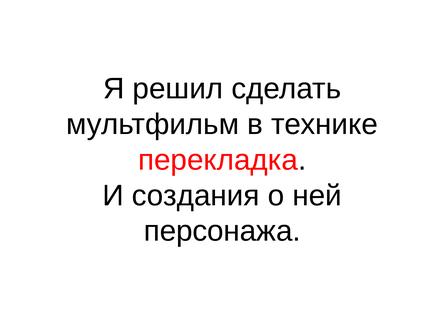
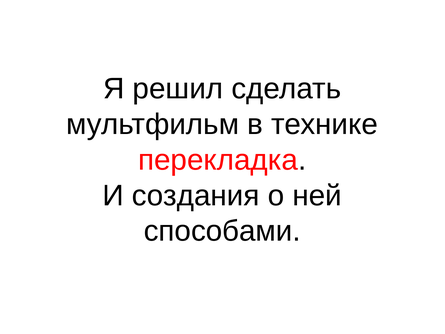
персонажа: персонажа -> способами
